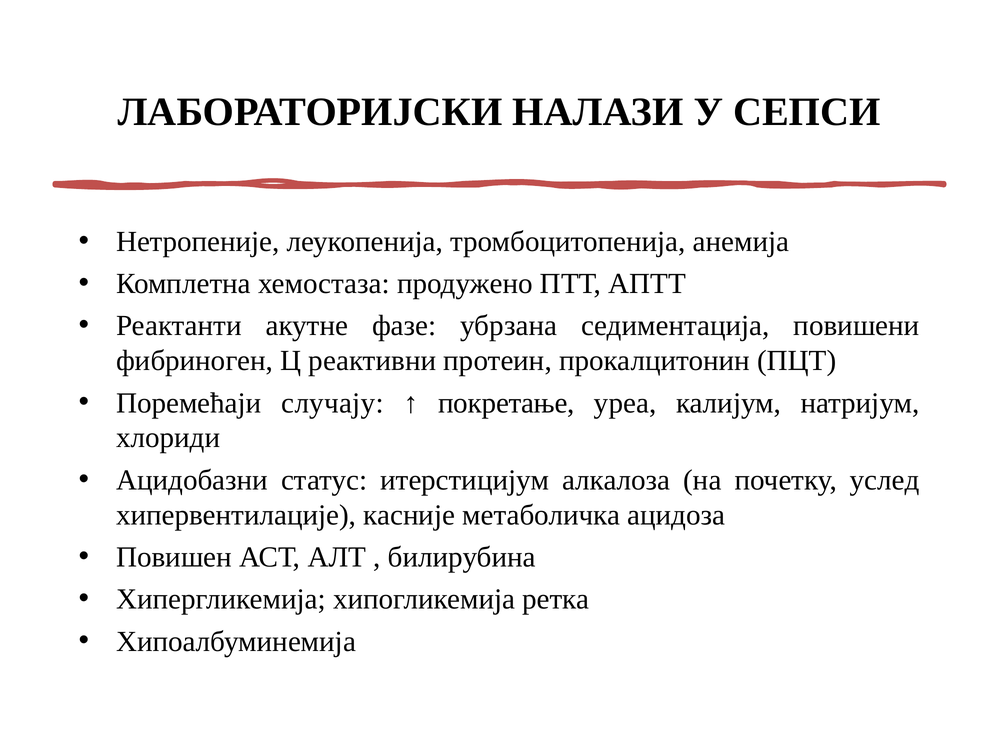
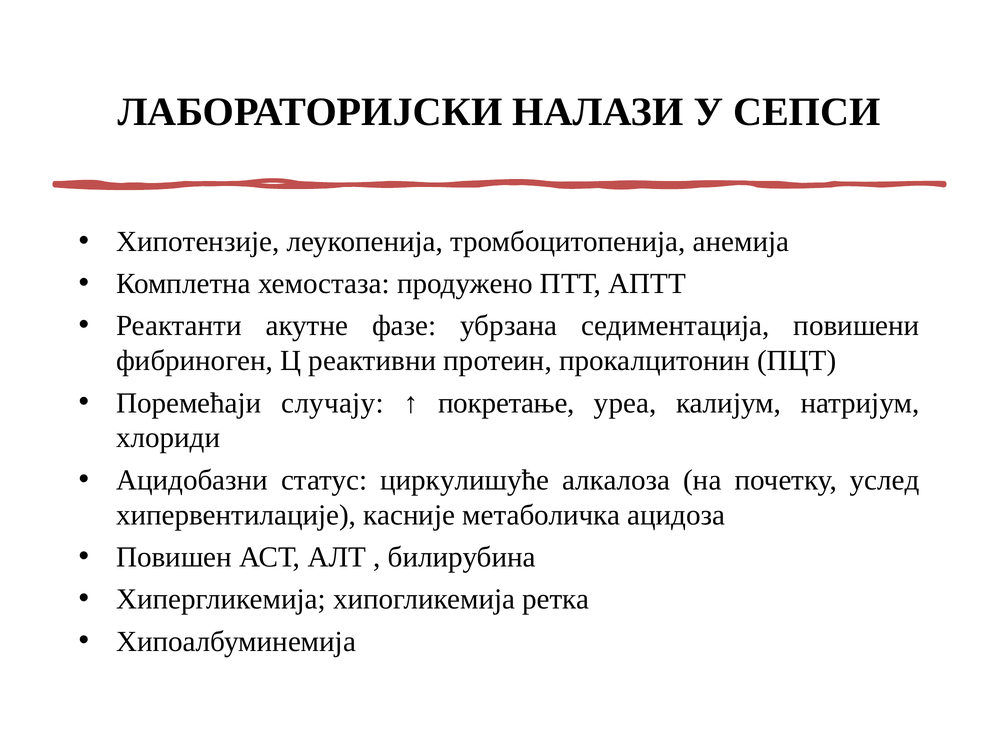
Нетропеније: Нетропеније -> Хипотензије
итерстицијум: итерстицијум -> циркулишуће
